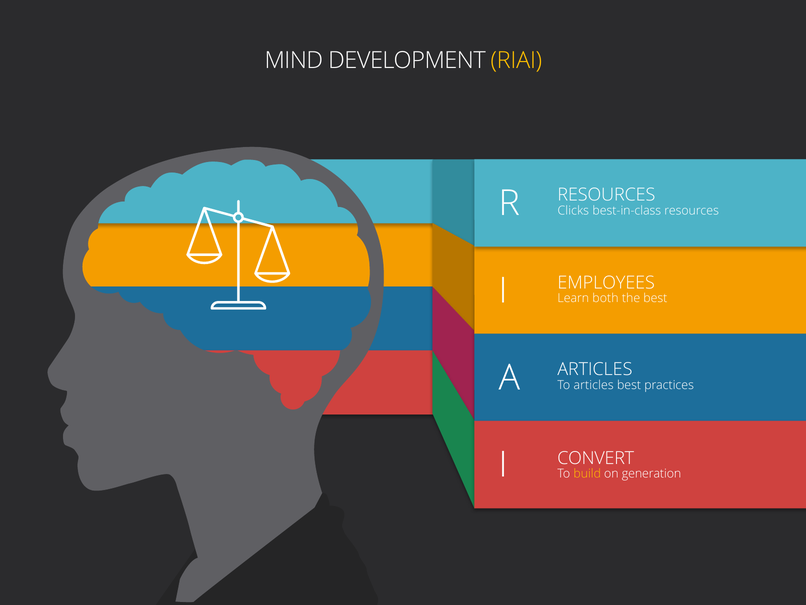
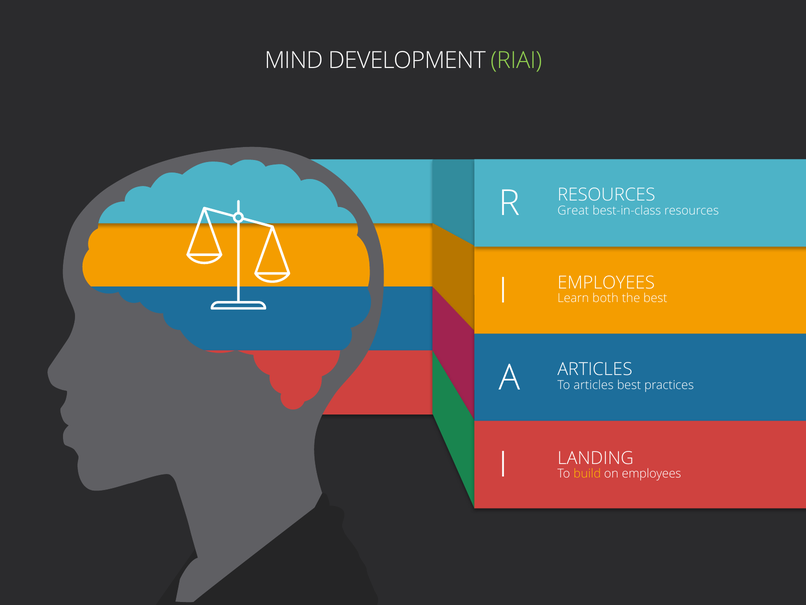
RIAI colour: yellow -> light green
Clicks: Clicks -> Great
CONVERT: CONVERT -> LANDING
on generation: generation -> employees
